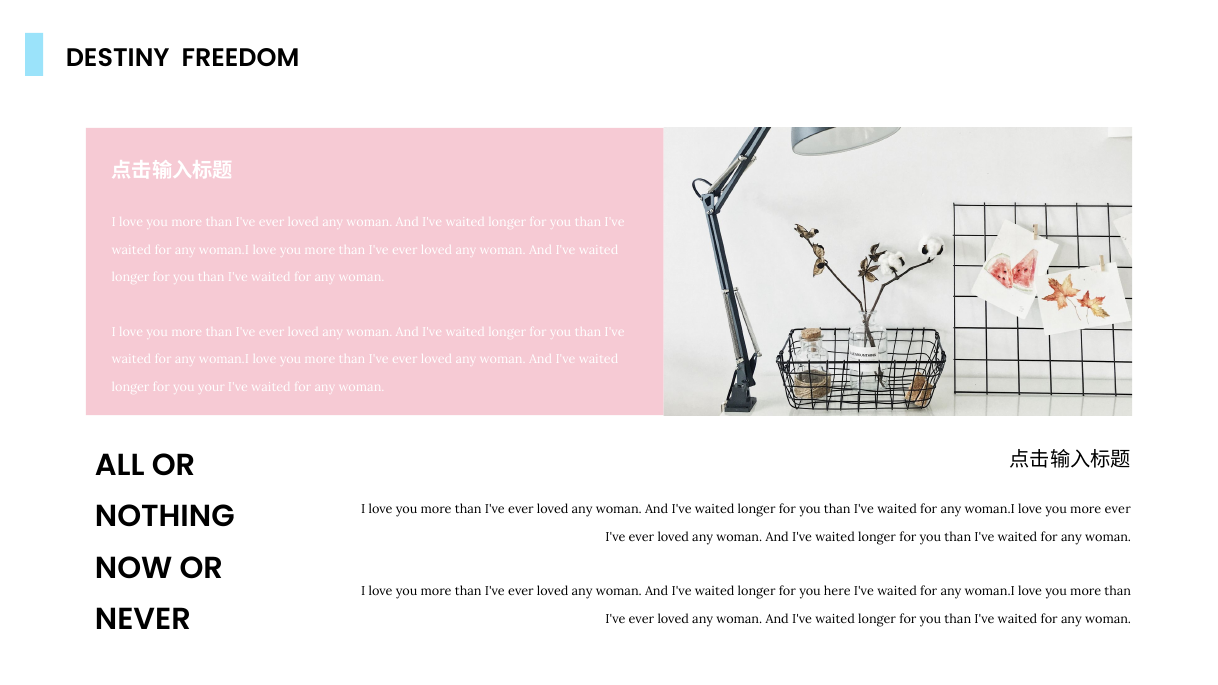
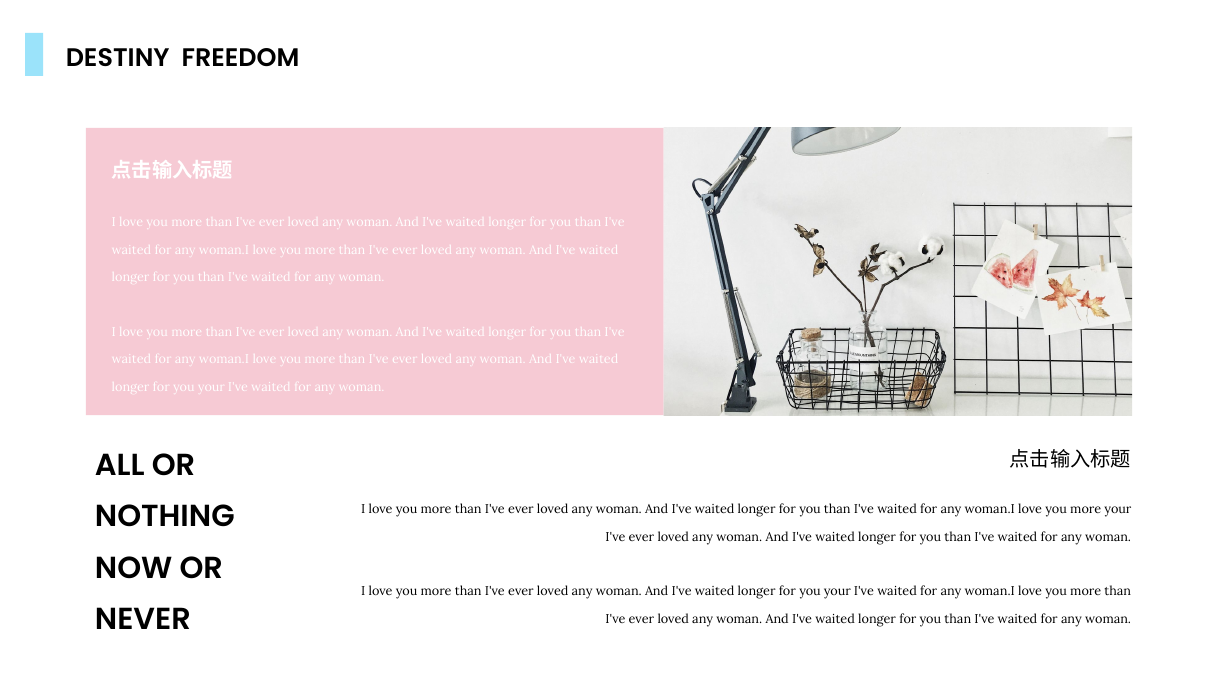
more ever: ever -> your
here at (837, 592): here -> your
